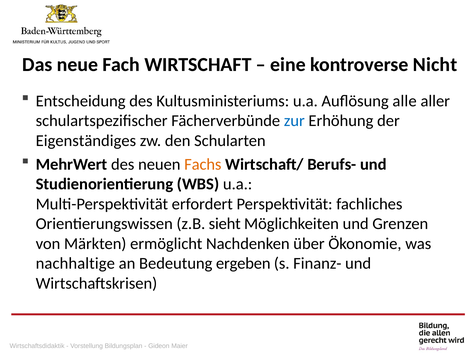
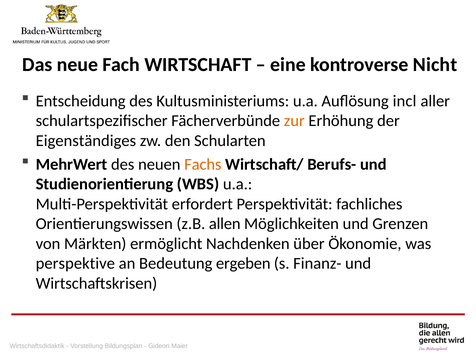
alle: alle -> incl
zur colour: blue -> orange
sieht: sieht -> allen
nachhaltige: nachhaltige -> perspektive
